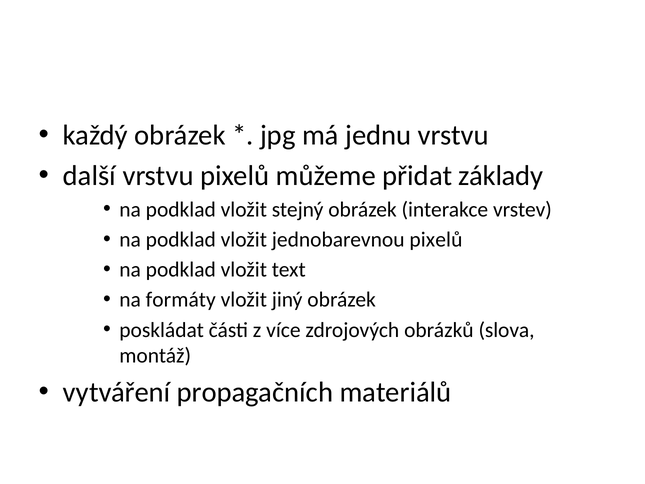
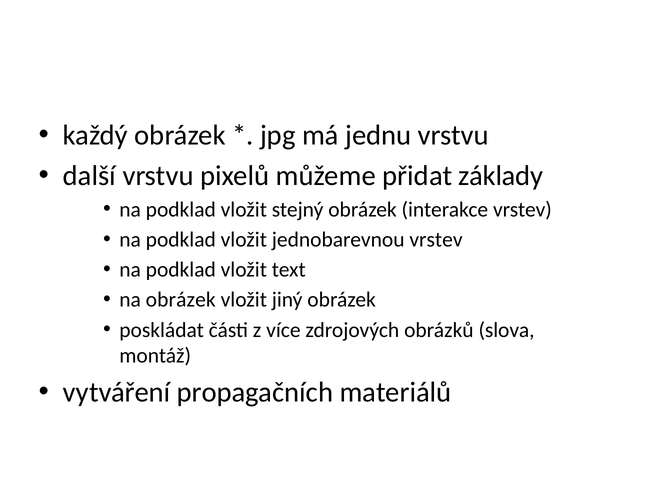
jednobarevnou pixelů: pixelů -> vrstev
na formáty: formáty -> obrázek
